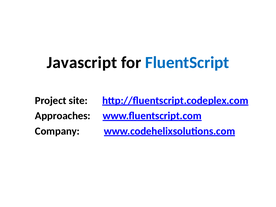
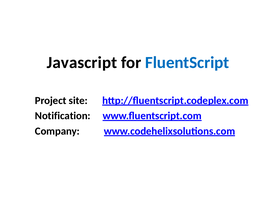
Approaches: Approaches -> Notification
